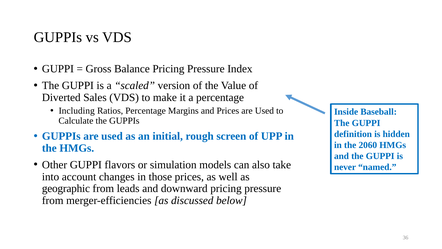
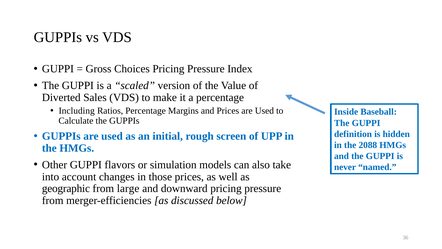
Balance: Balance -> Choices
2060: 2060 -> 2088
leads: leads -> large
